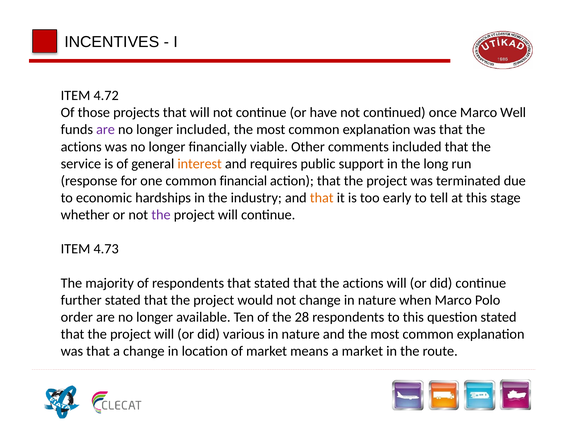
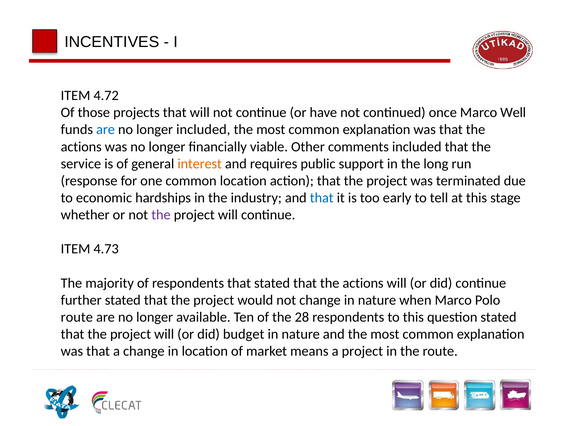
are at (106, 130) colour: purple -> blue
common financial: financial -> location
that at (322, 198) colour: orange -> blue
order at (77, 318): order -> route
various: various -> budget
a market: market -> project
